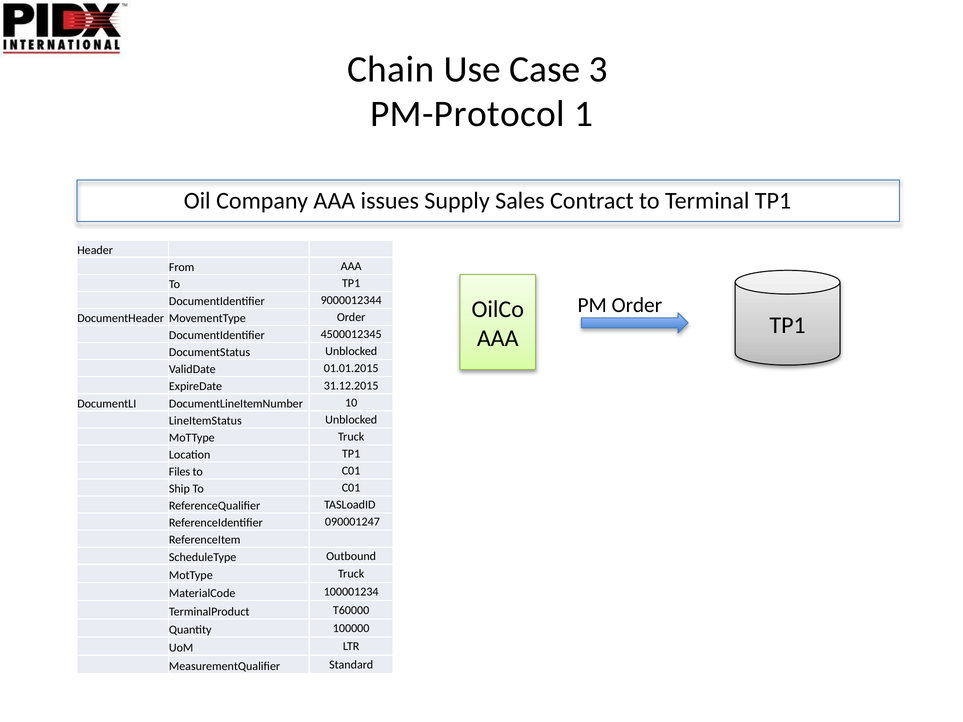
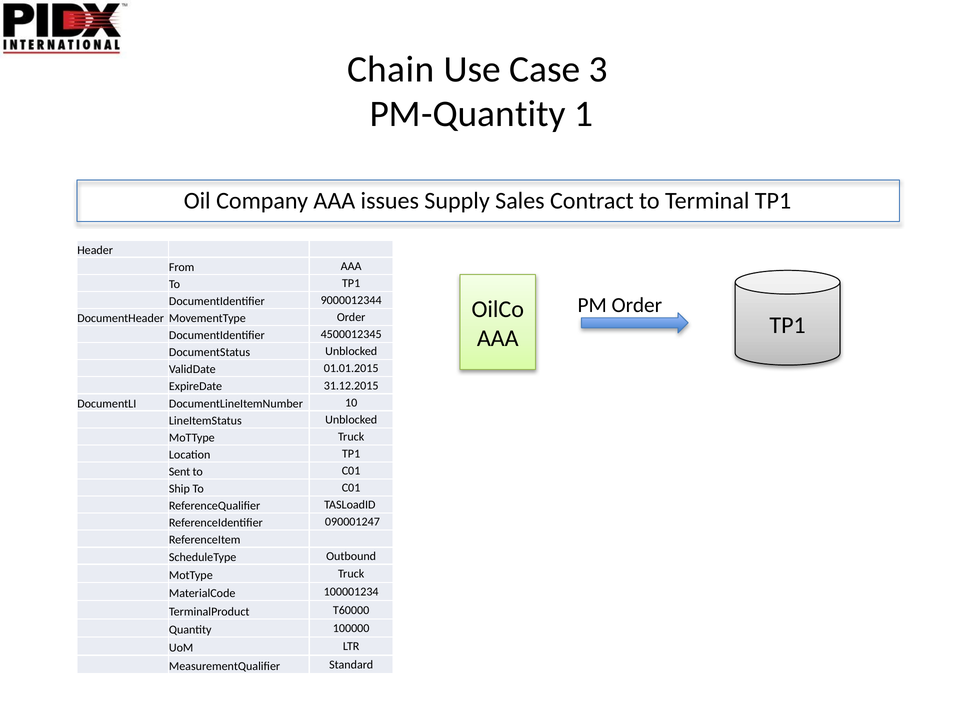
PM-Protocol: PM-Protocol -> PM-Quantity
Files: Files -> Sent
